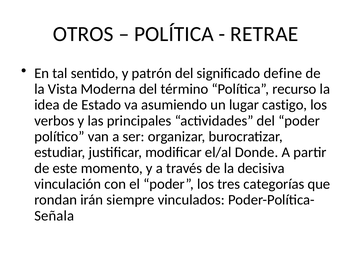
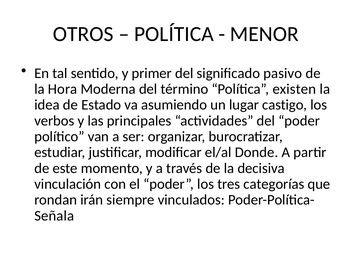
RETRAE: RETRAE -> MENOR
patrón: patrón -> primer
define: define -> pasivo
Vista: Vista -> Hora
recurso: recurso -> existen
